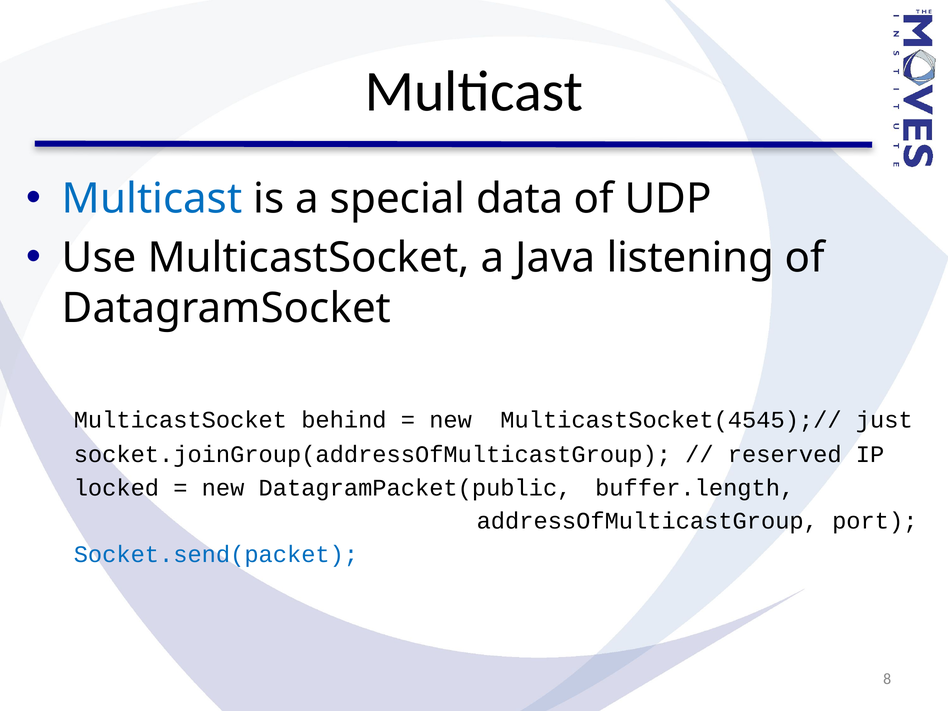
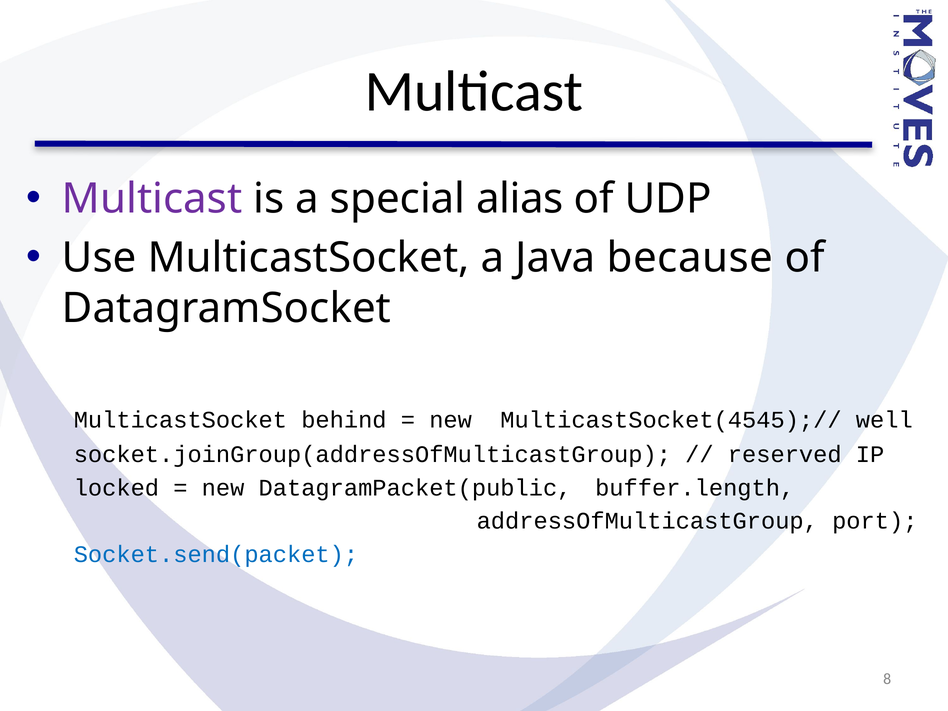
Multicast at (152, 199) colour: blue -> purple
data: data -> alias
listening: listening -> because
just: just -> well
